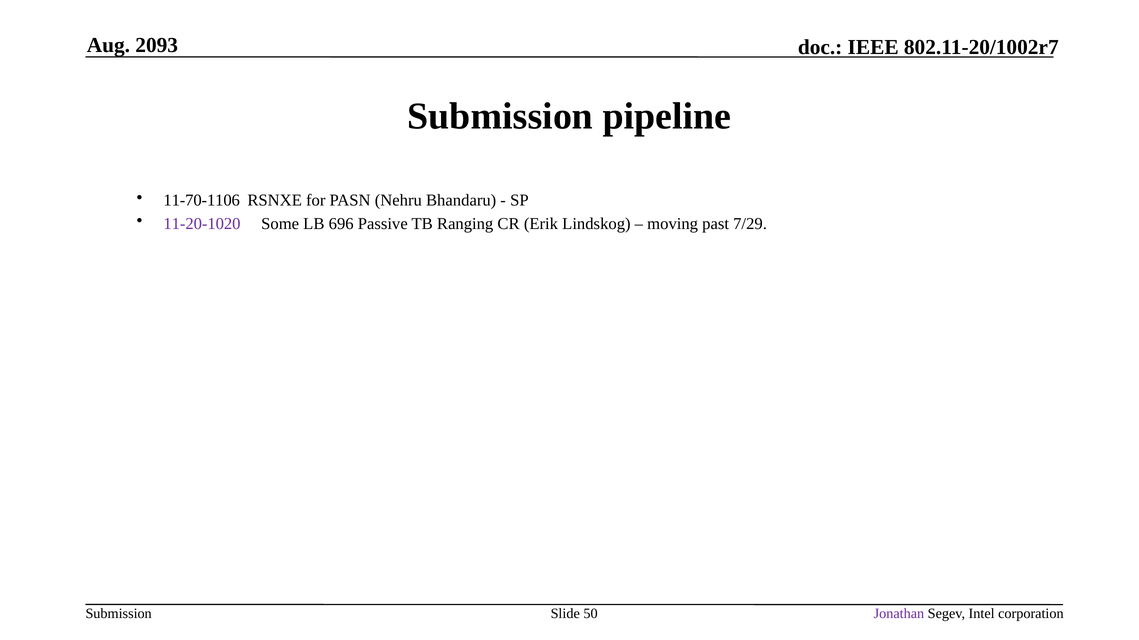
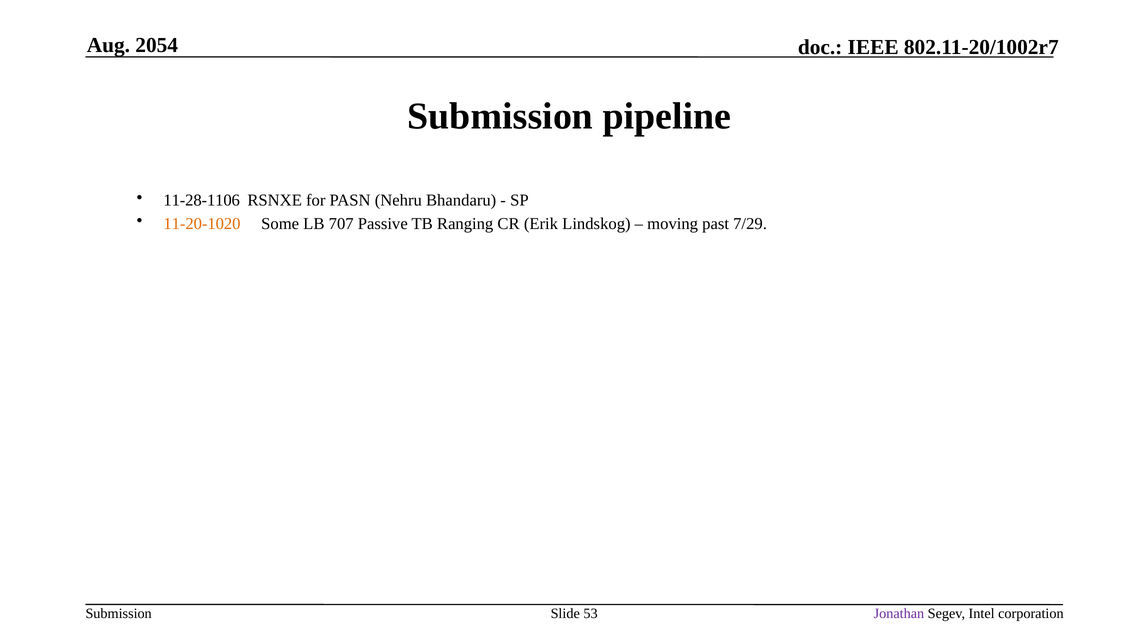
2093: 2093 -> 2054
11-70-1106: 11-70-1106 -> 11-28-1106
11-20-1020 colour: purple -> orange
696: 696 -> 707
50: 50 -> 53
